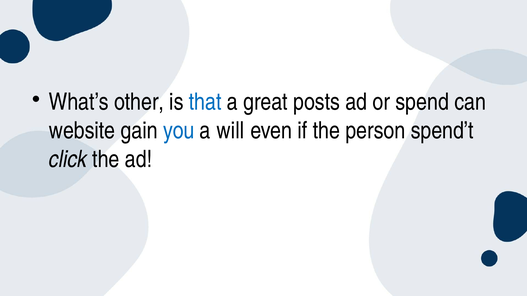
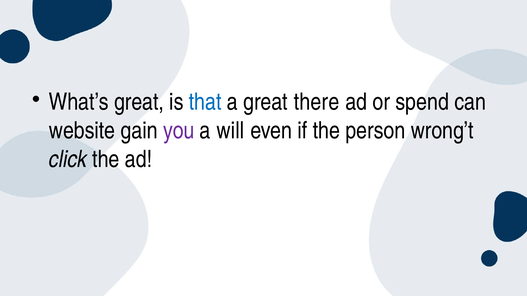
What’s other: other -> great
posts: posts -> there
you colour: blue -> purple
spend’t: spend’t -> wrong’t
